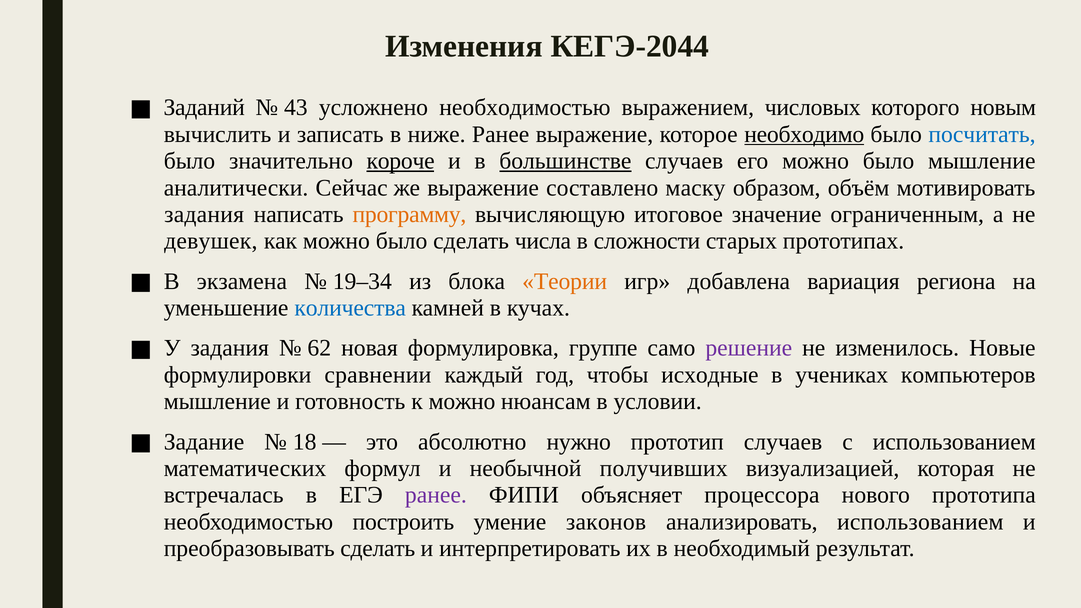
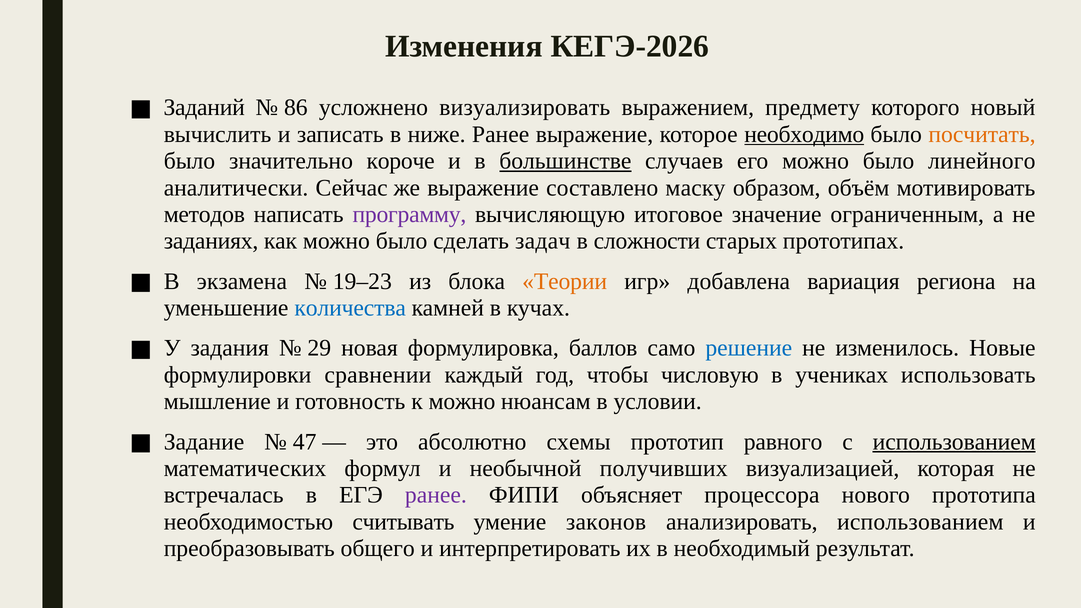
КЕГЭ-2044: КЕГЭ-2044 -> КЕГЭ-2026
43: 43 -> 86
усложнено необходимостью: необходимостью -> визуализировать
числовых: числовых -> предмету
новым: новым -> новый
посчитать colour: blue -> orange
короче underline: present -> none
было мышление: мышление -> линейного
задания at (204, 214): задания -> методов
программу colour: orange -> purple
девушек: девушек -> заданиях
числа: числа -> задач
19–34: 19–34 -> 19–23
62: 62 -> 29
группе: группе -> баллов
решение colour: purple -> blue
исходные: исходные -> числовую
компьютеров: компьютеров -> использовать
18: 18 -> 47
нужно: нужно -> схемы
прототип случаев: случаев -> равного
использованием at (954, 442) underline: none -> present
построить: построить -> считывать
преобразовывать сделать: сделать -> общего
